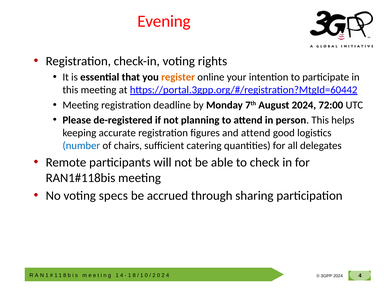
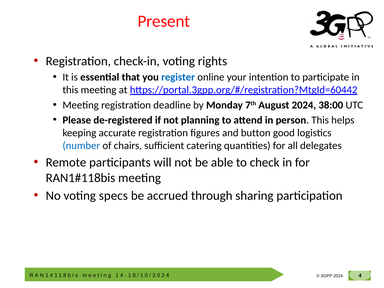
Evening: Evening -> Present
register colour: orange -> blue
72:00: 72:00 -> 38:00
and attend: attend -> button
